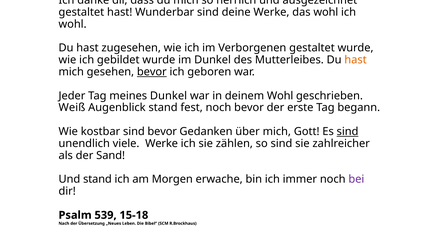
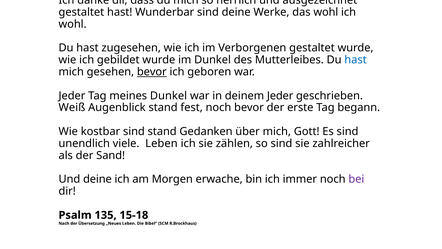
hast at (356, 60) colour: orange -> blue
deinem Wohl: Wohl -> Jeder
sind bevor: bevor -> stand
sind at (348, 131) underline: present -> none
viele Werke: Werke -> Leben
Und stand: stand -> deine
539: 539 -> 135
